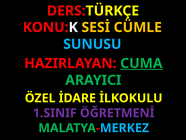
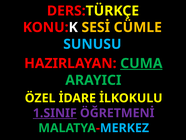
1.SINIF underline: none -> present
